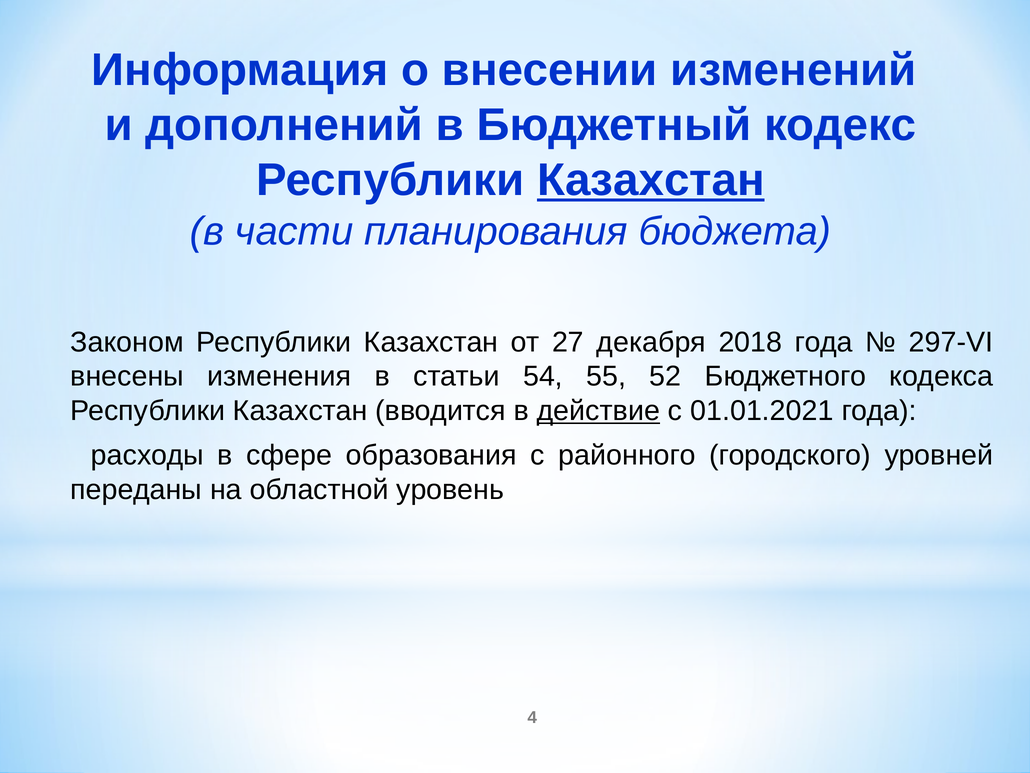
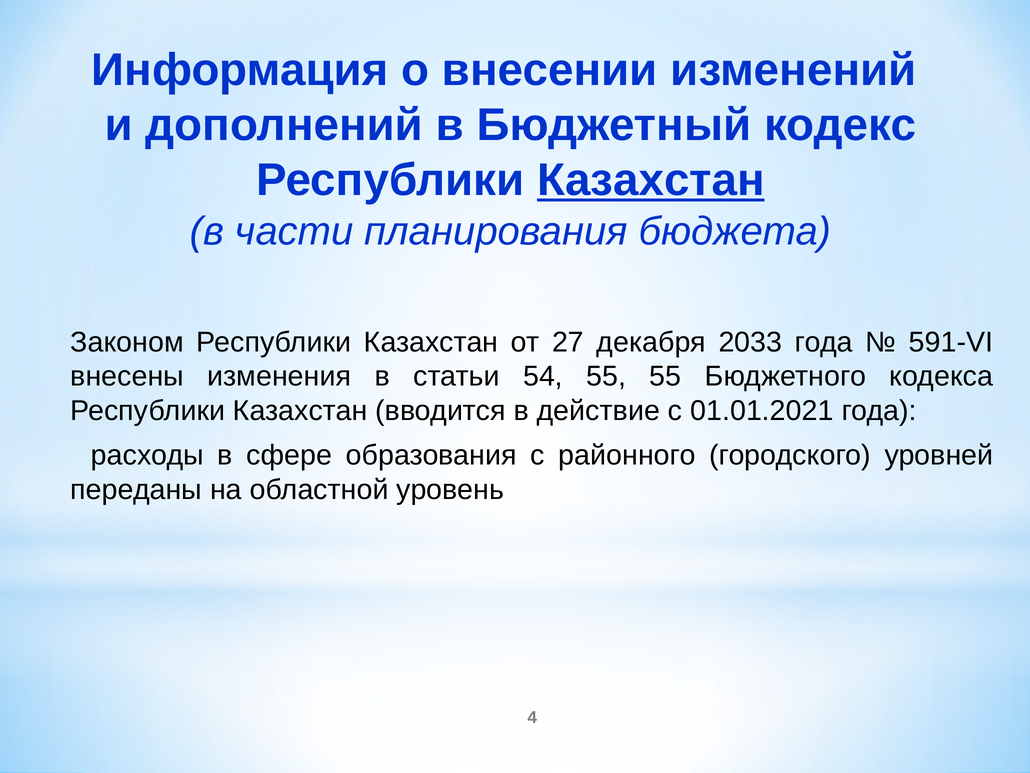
2018: 2018 -> 2033
297-VI: 297-VI -> 591-VI
55 52: 52 -> 55
действие underline: present -> none
